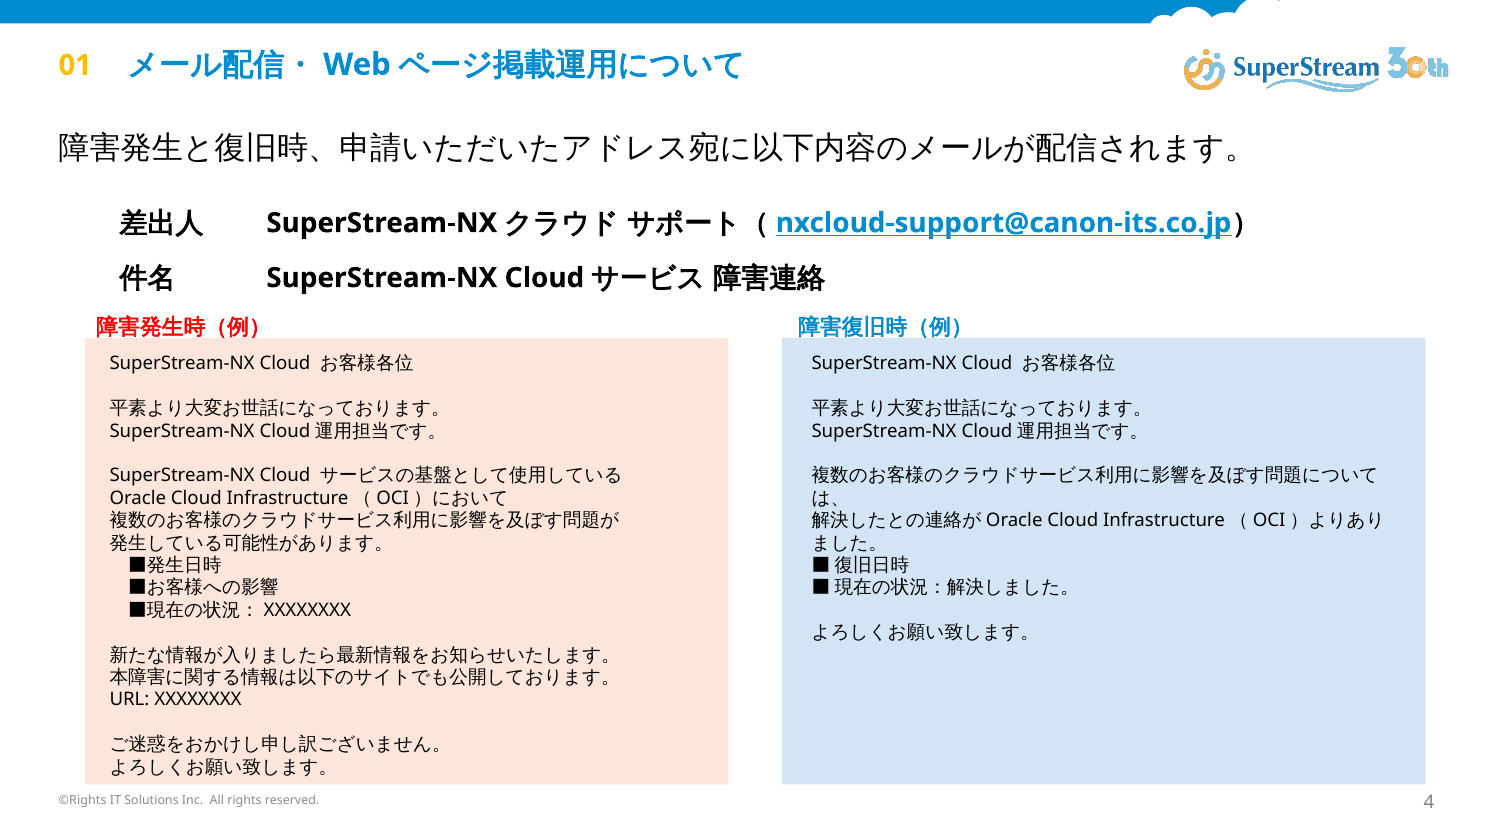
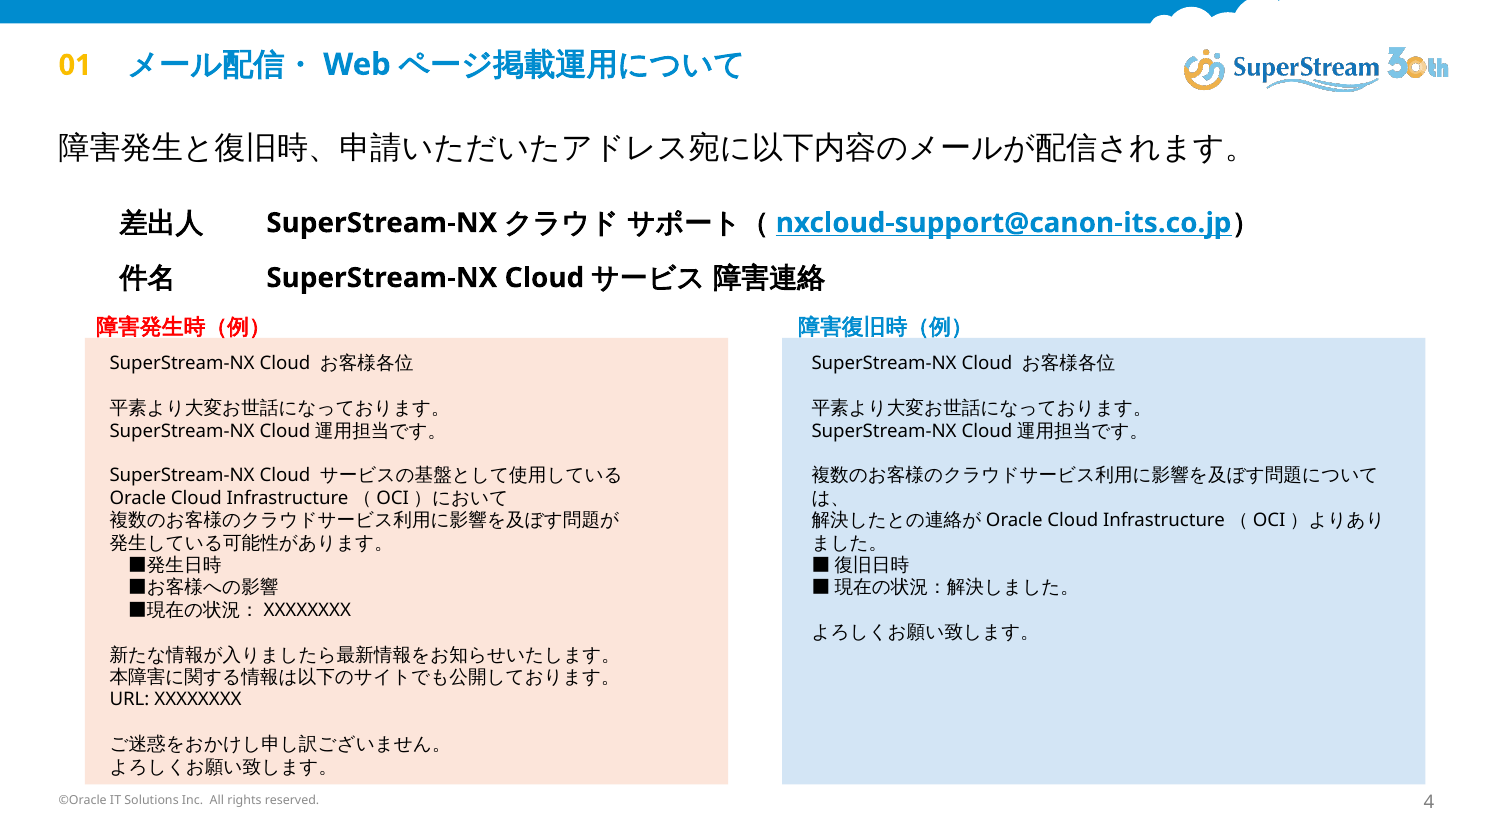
©Rights: ©Rights -> ©Oracle
